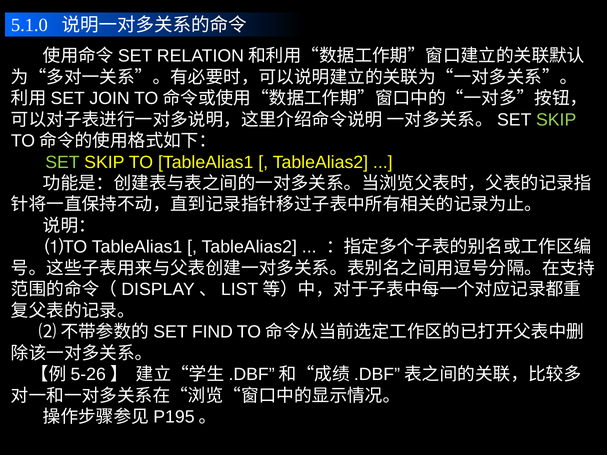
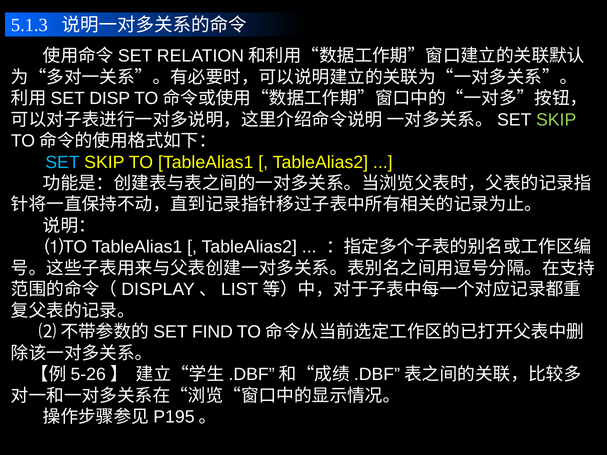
5.1.0: 5.1.0 -> 5.1.3
JOIN: JOIN -> DISP
SET colour: light green -> light blue
